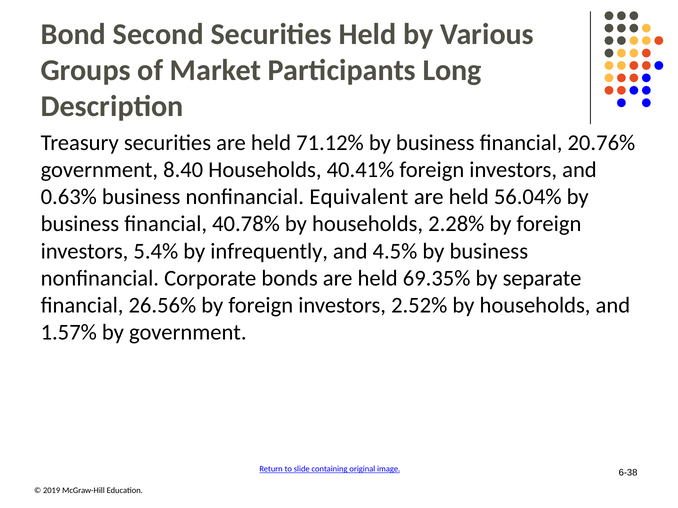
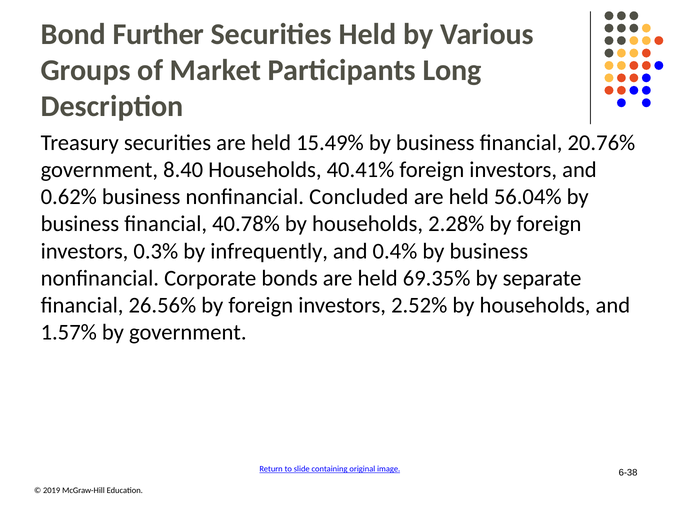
Second: Second -> Further
71.12%: 71.12% -> 15.49%
0.63%: 0.63% -> 0.62%
Equivalent: Equivalent -> Concluded
5.4%: 5.4% -> 0.3%
4.5%: 4.5% -> 0.4%
